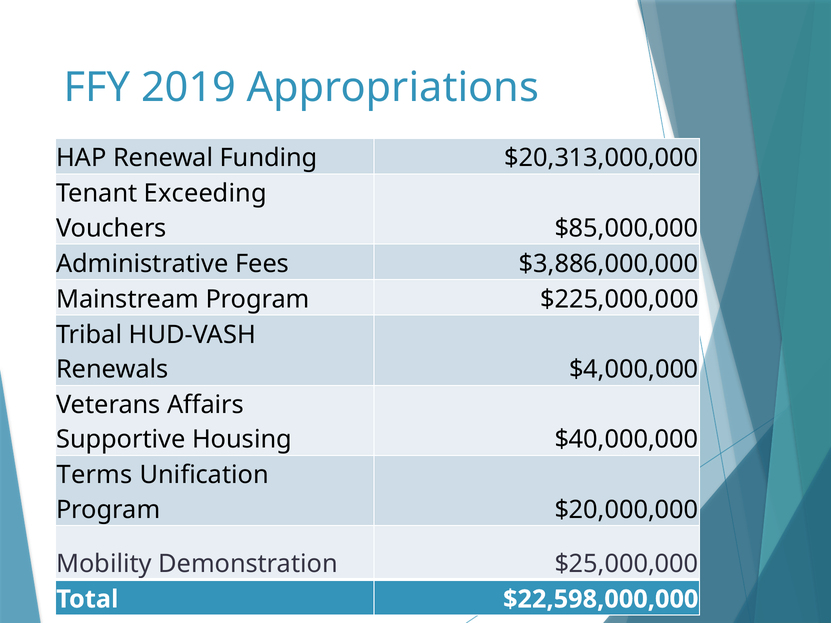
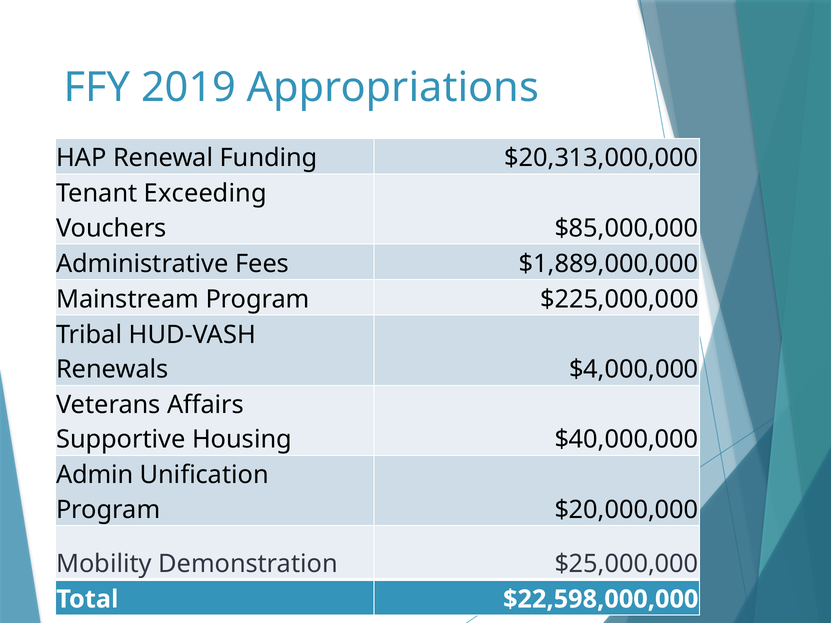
$3,886,000,000: $3,886,000,000 -> $1,889,000,000
Terms: Terms -> Admin
